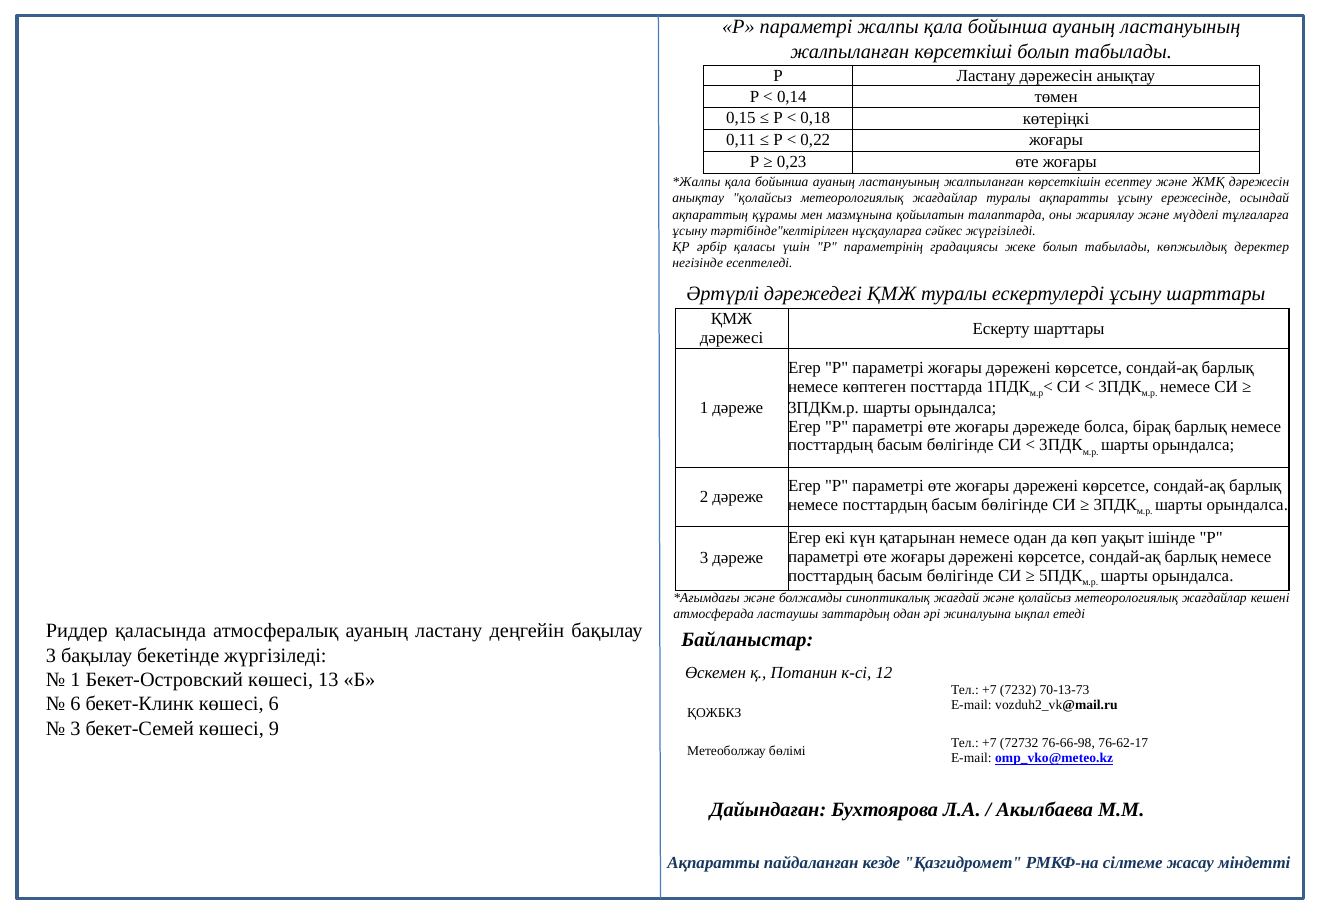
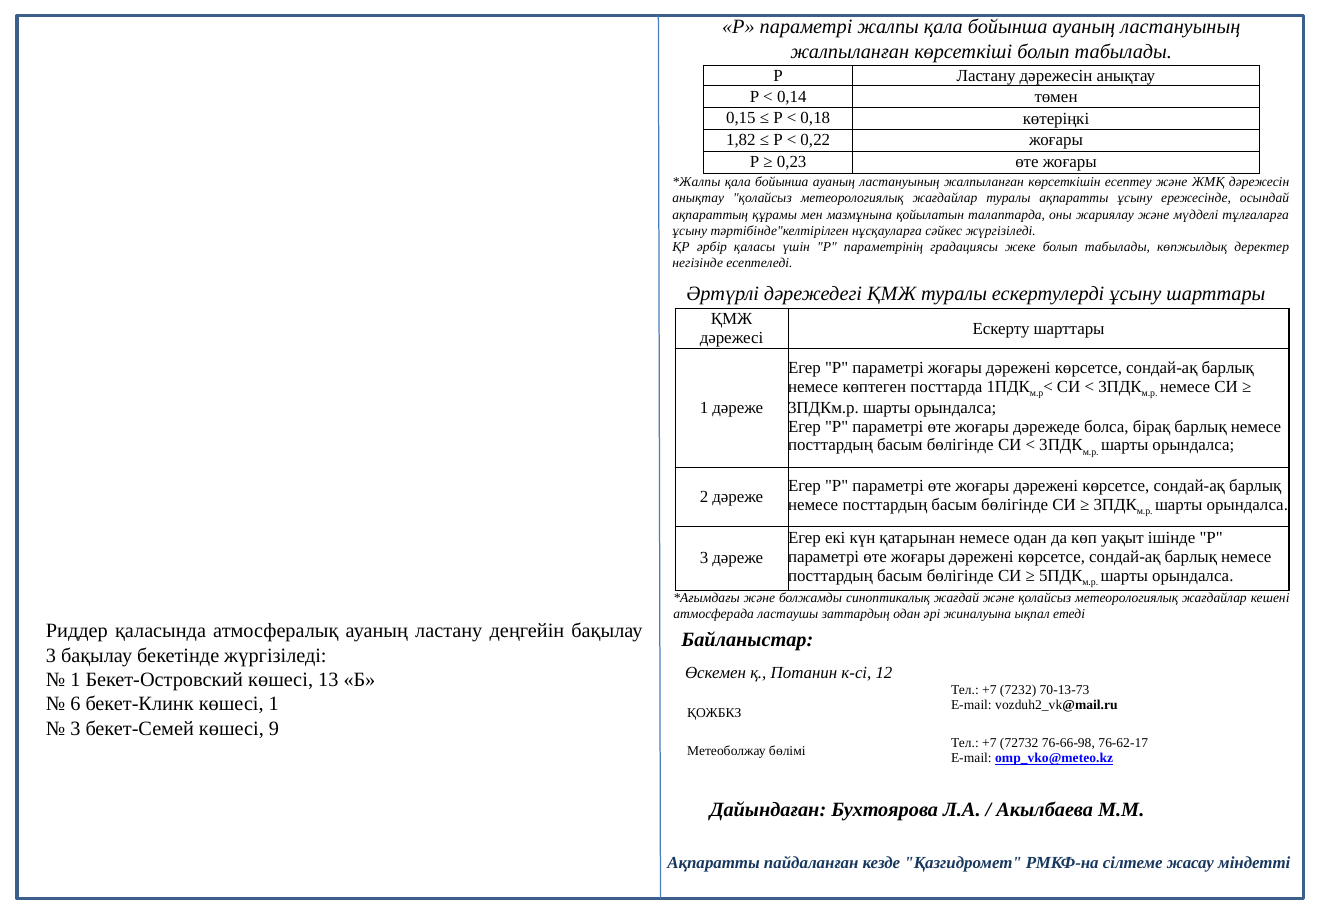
0,11: 0,11 -> 1,82
көшесі 6: 6 -> 1
